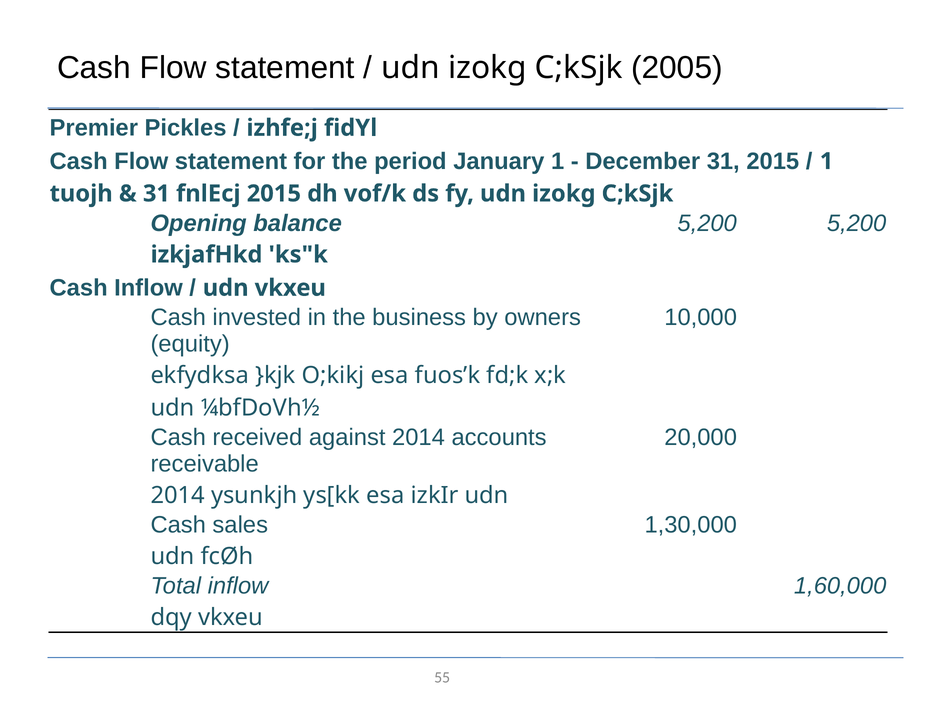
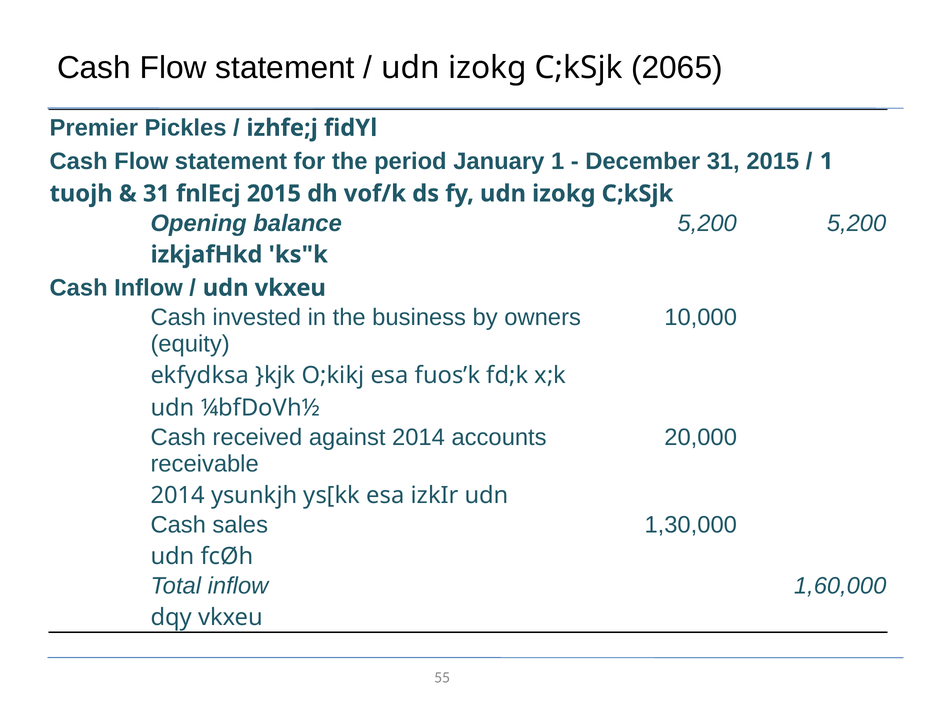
2005: 2005 -> 2065
